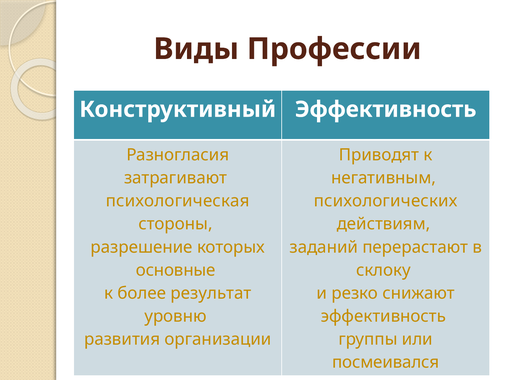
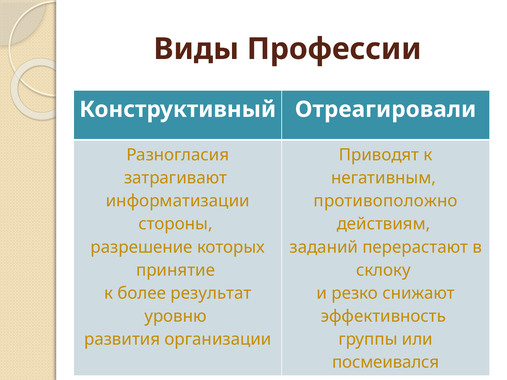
Конструктивный Эффективность: Эффективность -> Отреагировали
психологическая: психологическая -> информатизации
психологических: психологических -> противоположно
основные: основные -> принятие
